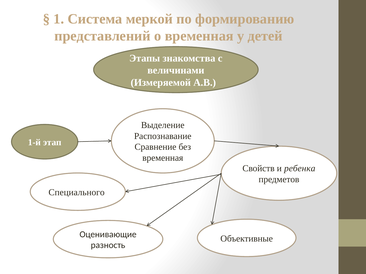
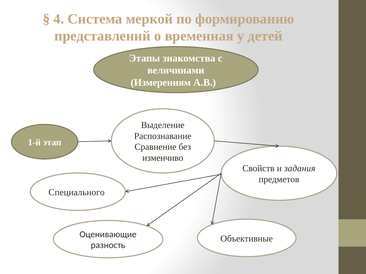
1: 1 -> 4
Измеряемой: Измеряемой -> Измерениям
временная at (163, 158): временная -> изменчиво
ребенка: ребенка -> задания
